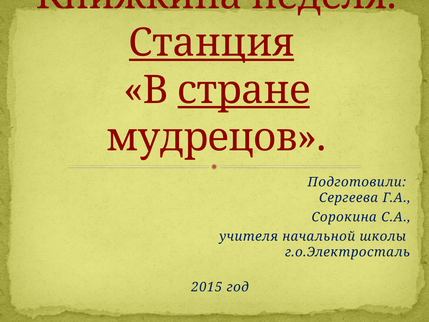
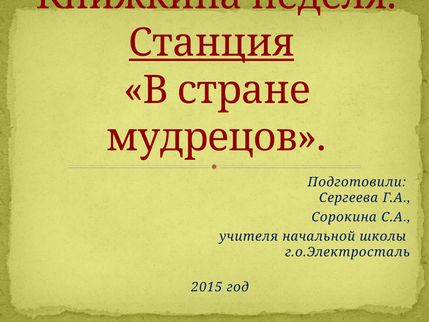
стране underline: present -> none
